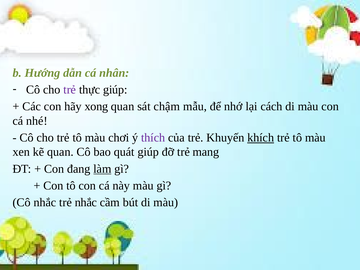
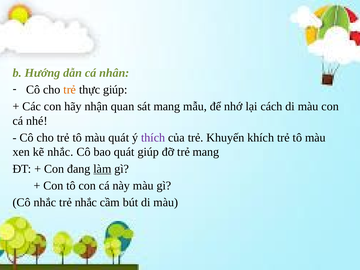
trẻ at (70, 90) colour: purple -> orange
xong: xong -> nhận
sát chậm: chậm -> mang
màu chơi: chơi -> quát
khích underline: present -> none
kẽ quan: quan -> nhắc
